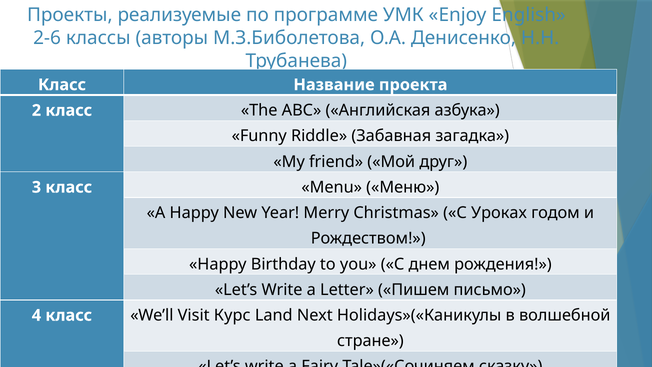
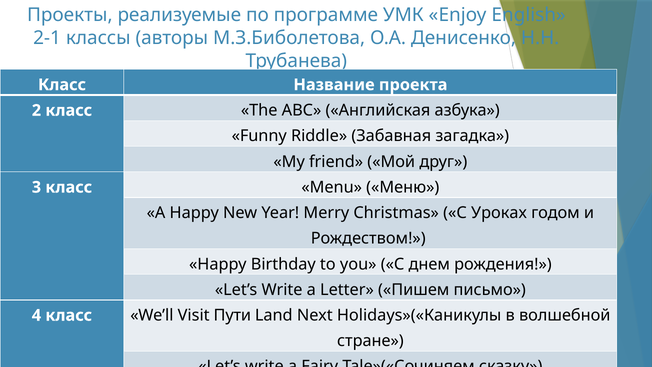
2-6: 2-6 -> 2-1
Курс: Курс -> Пути
